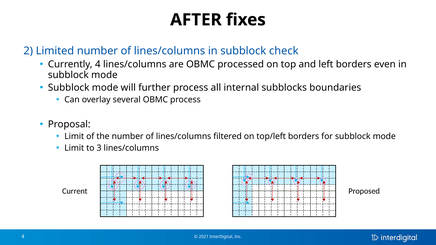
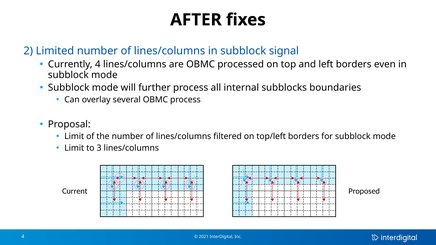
check: check -> signal
